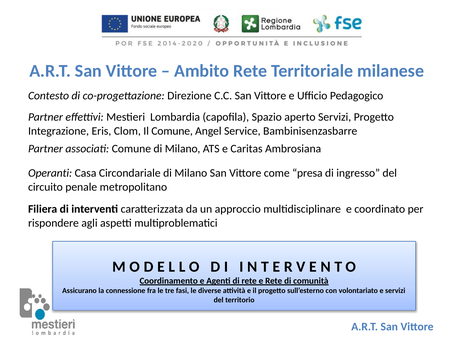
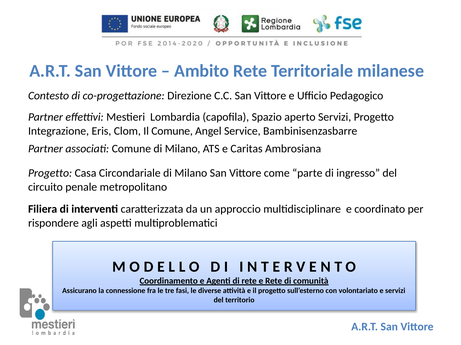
Operanti at (50, 173): Operanti -> Progetto
presa: presa -> parte
